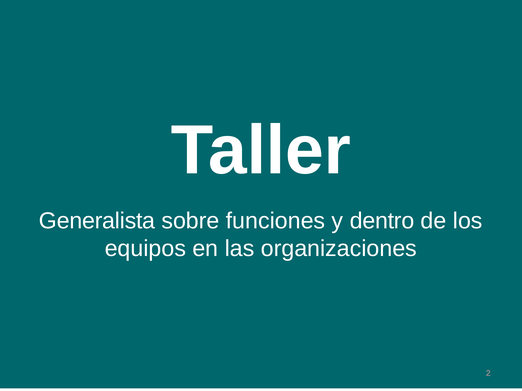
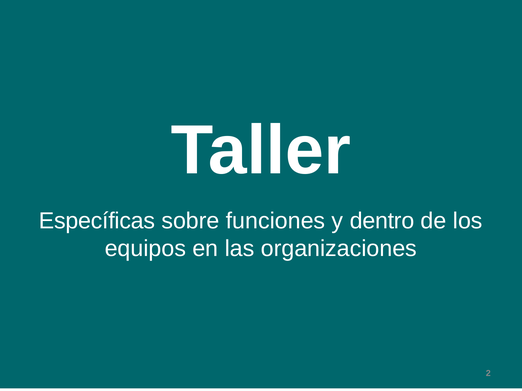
Generalista: Generalista -> Específicas
